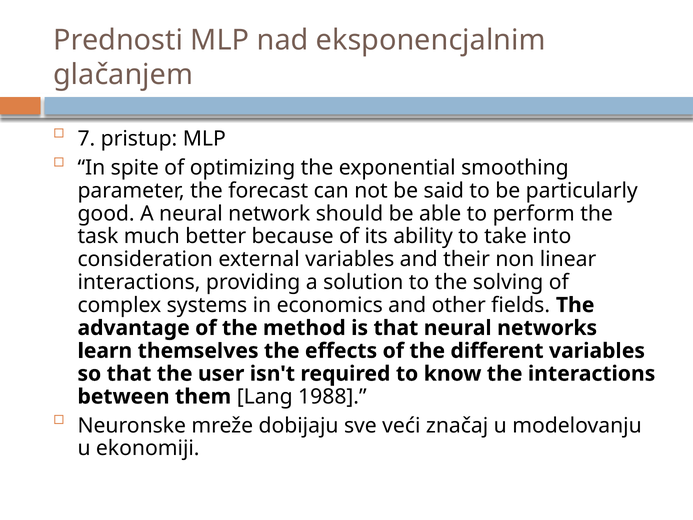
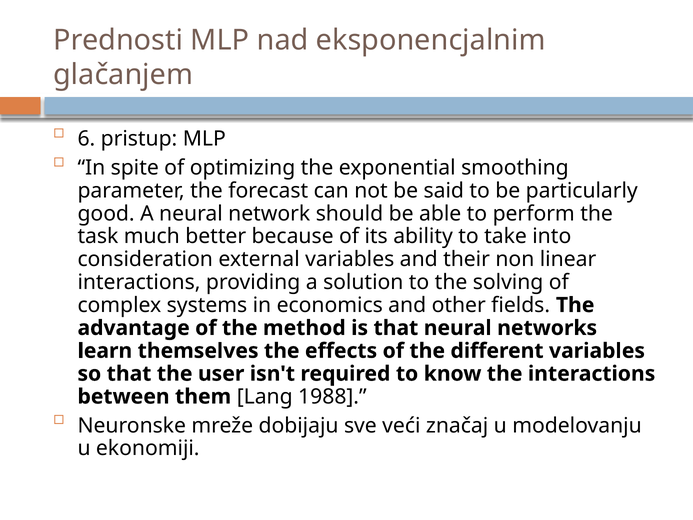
7: 7 -> 6
